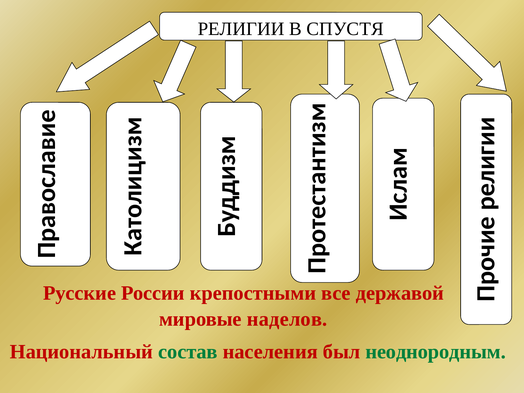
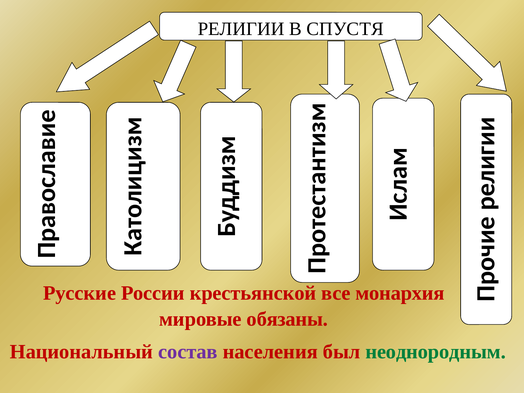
крепостными: крепостными -> крестьянской
державой: державой -> монархия
наделов: наделов -> обязаны
состав colour: green -> purple
